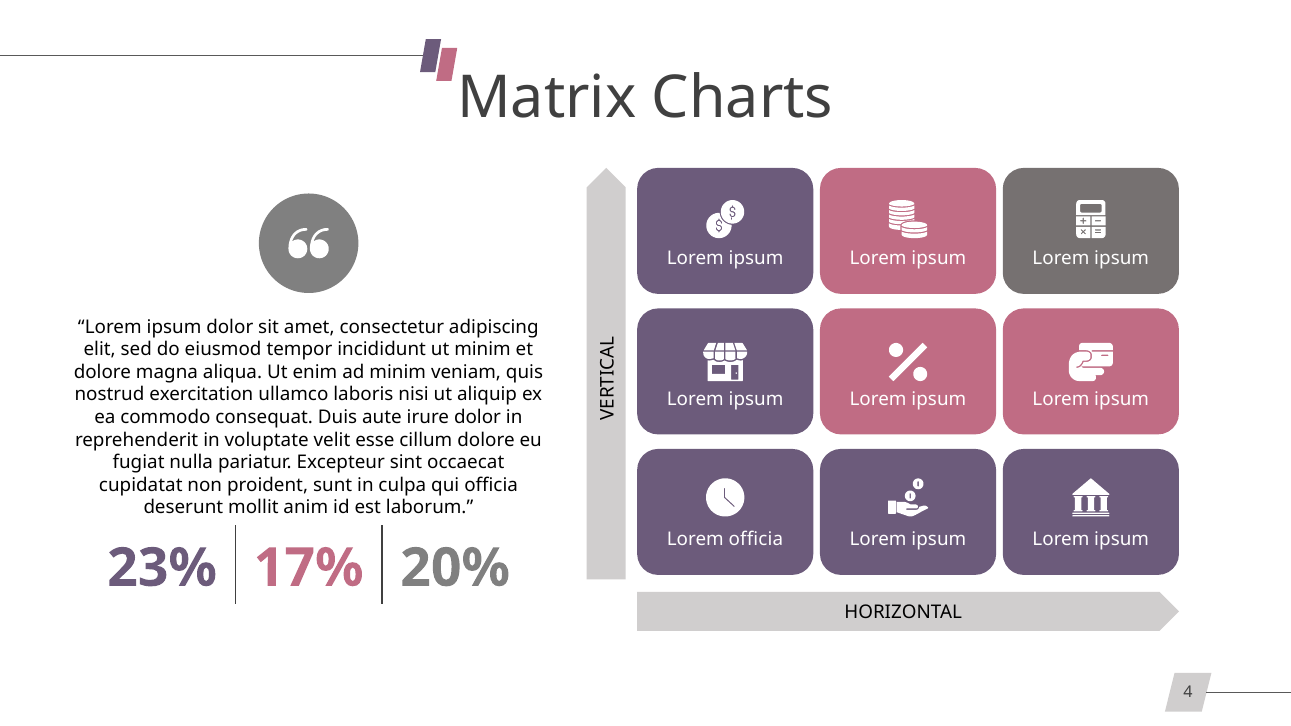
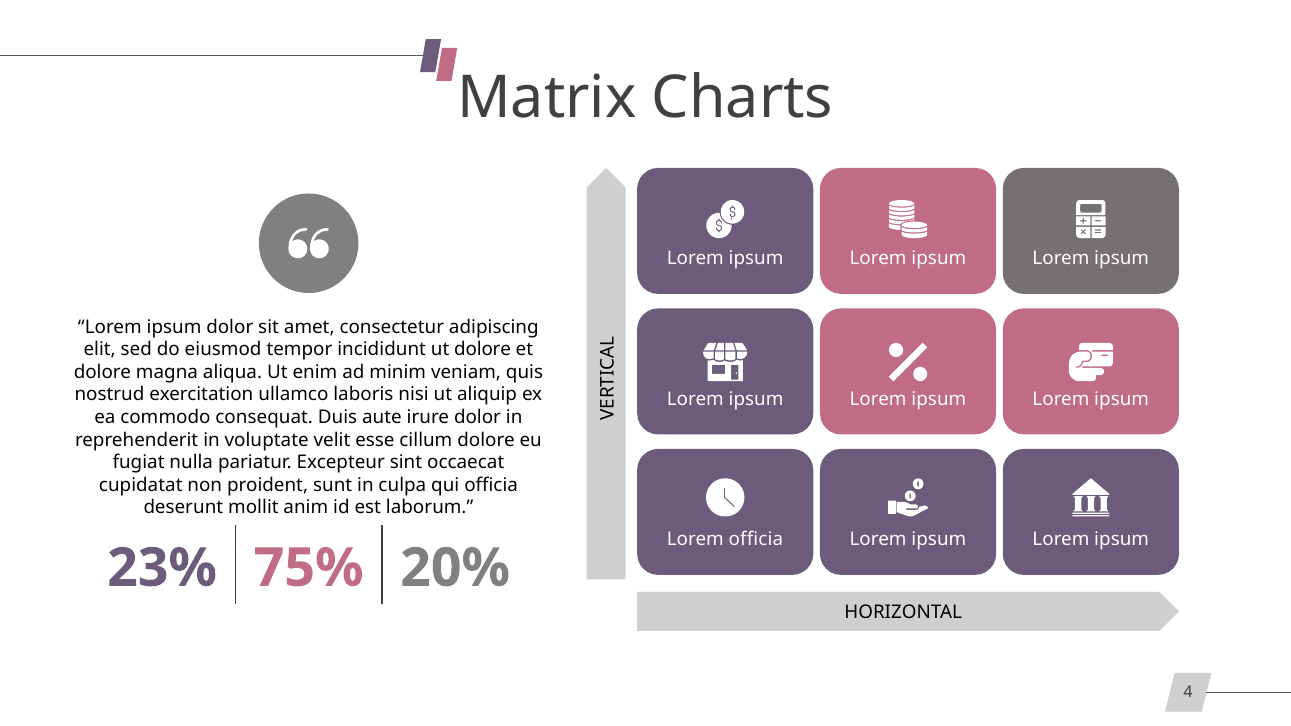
ut minim: minim -> dolore
17%: 17% -> 75%
